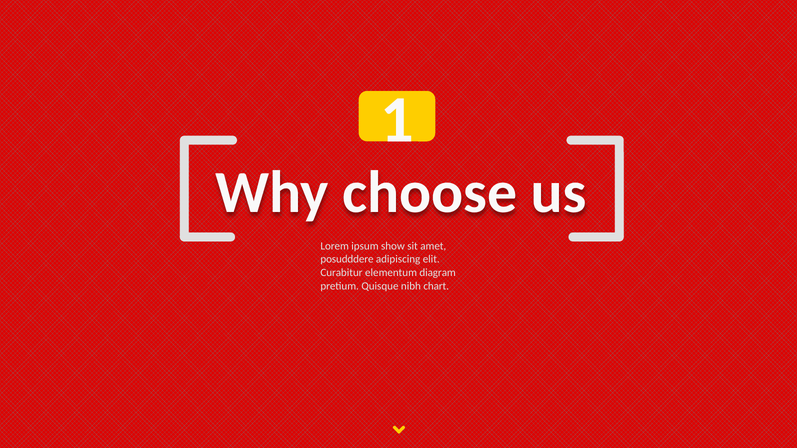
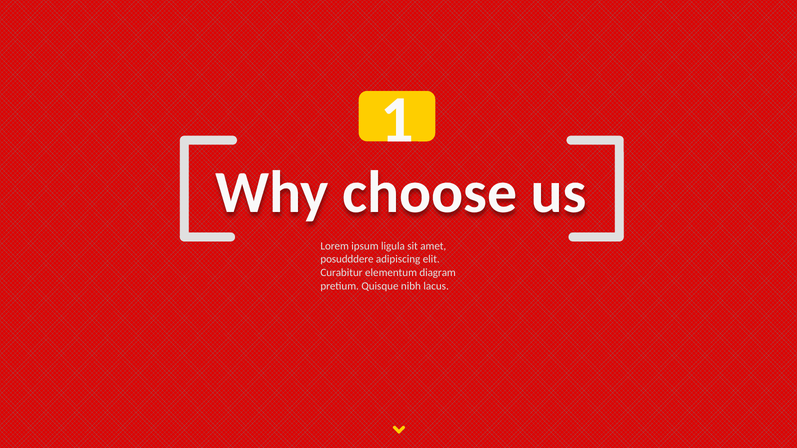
show: show -> ligula
chart: chart -> lacus
